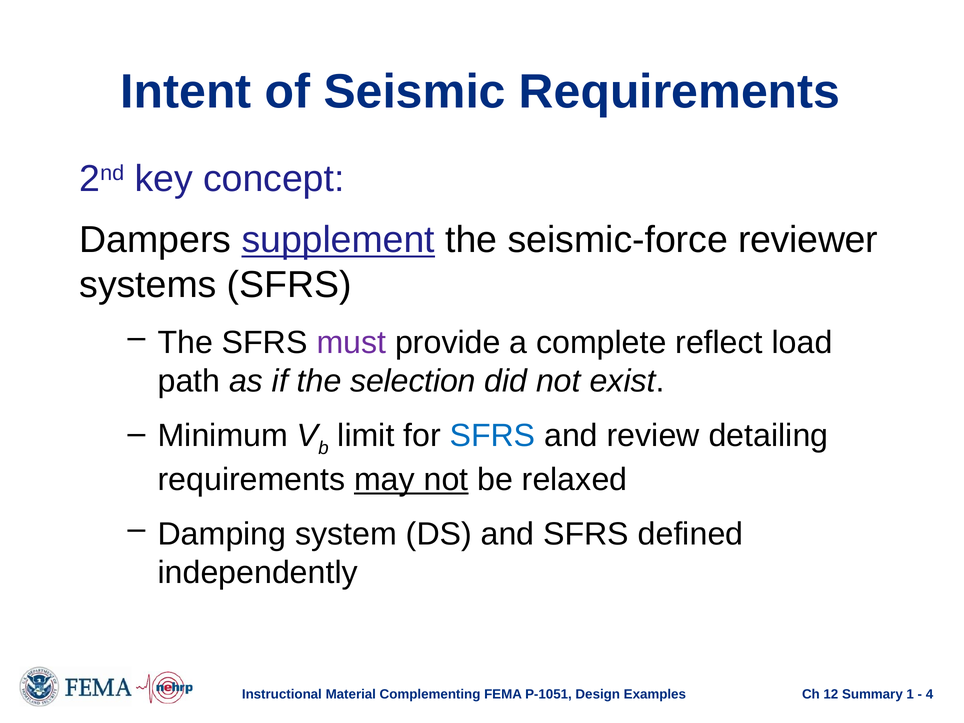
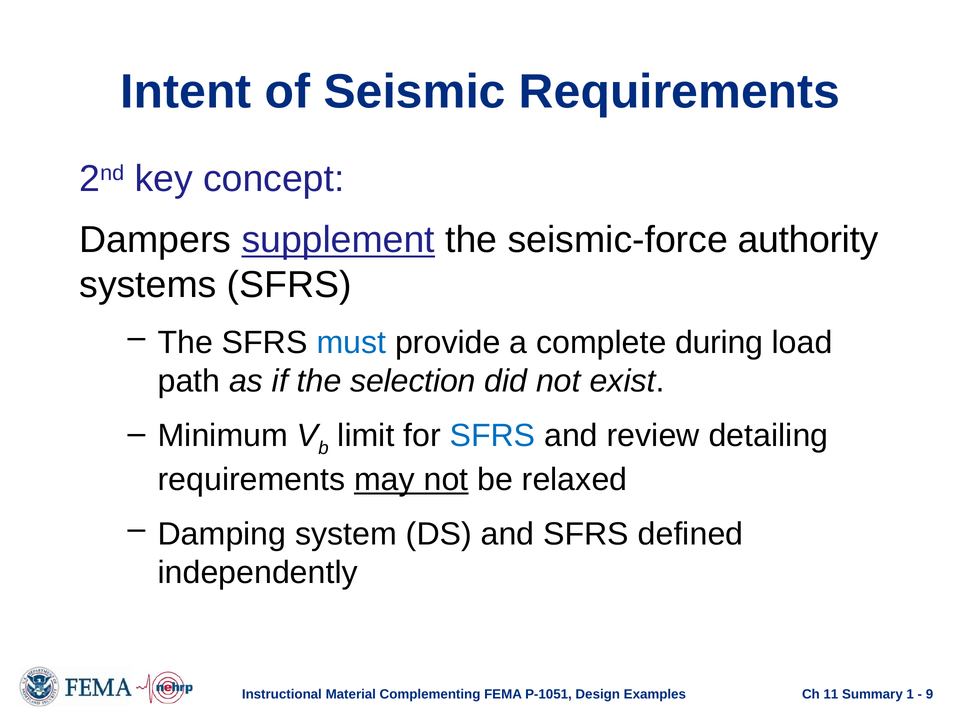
reviewer: reviewer -> authority
must colour: purple -> blue
reflect: reflect -> during
12: 12 -> 11
4: 4 -> 9
